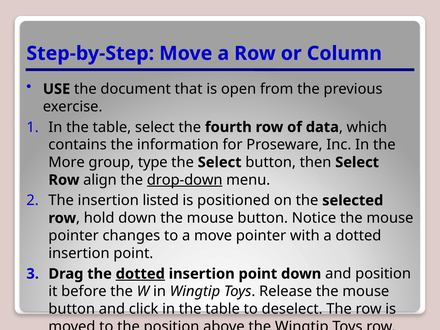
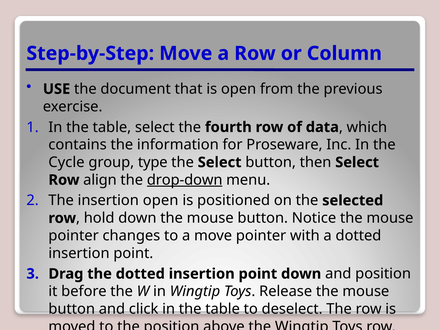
More: More -> Cycle
insertion listed: listed -> open
dotted at (140, 274) underline: present -> none
